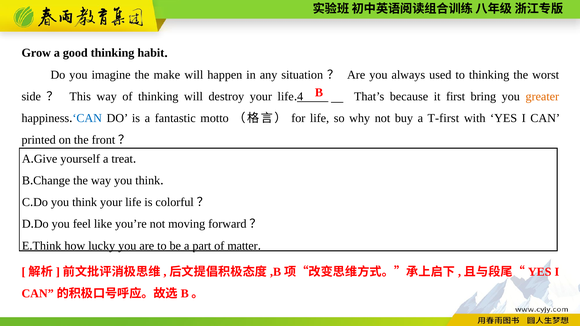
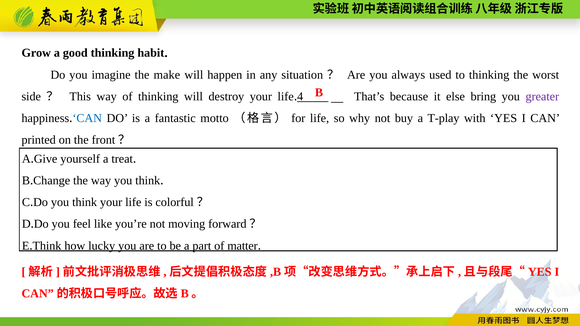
first: first -> else
greater colour: orange -> purple
T-first: T-first -> T-play
